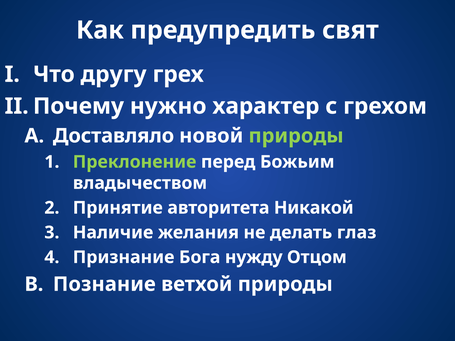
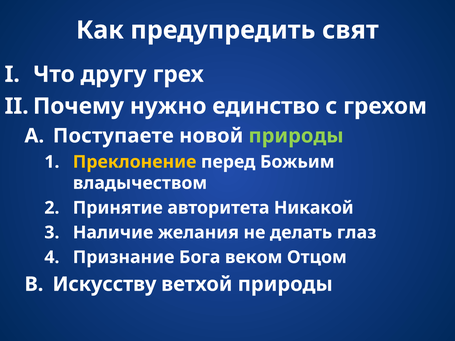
характер: характер -> единство
Доставляло: Доставляло -> Поступаете
Преклонение colour: light green -> yellow
нужду: нужду -> веком
Познание: Познание -> Искусству
